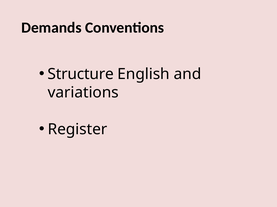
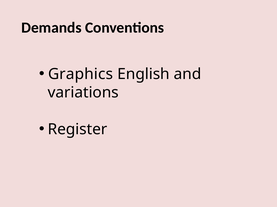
Structure: Structure -> Graphics
